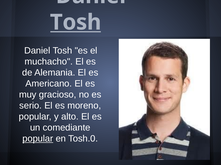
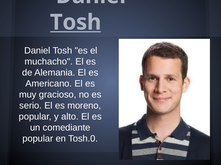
popular at (38, 139) underline: present -> none
